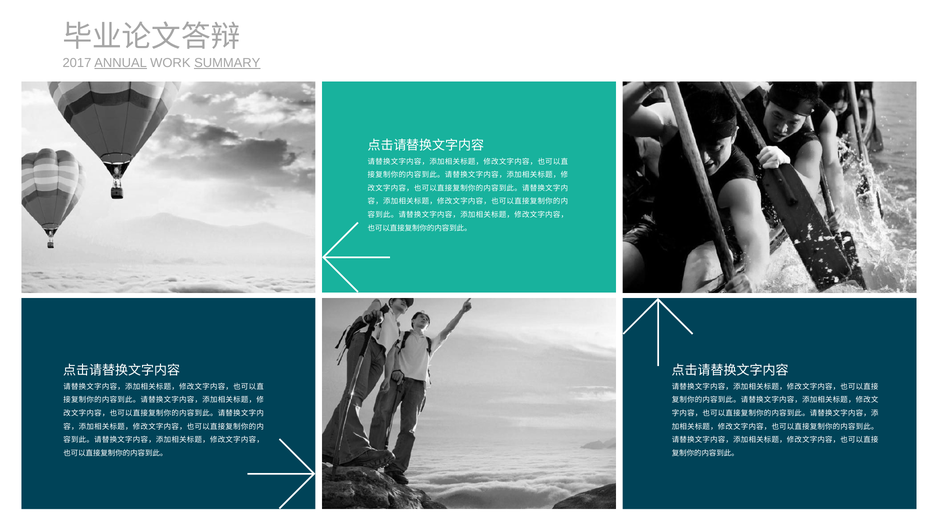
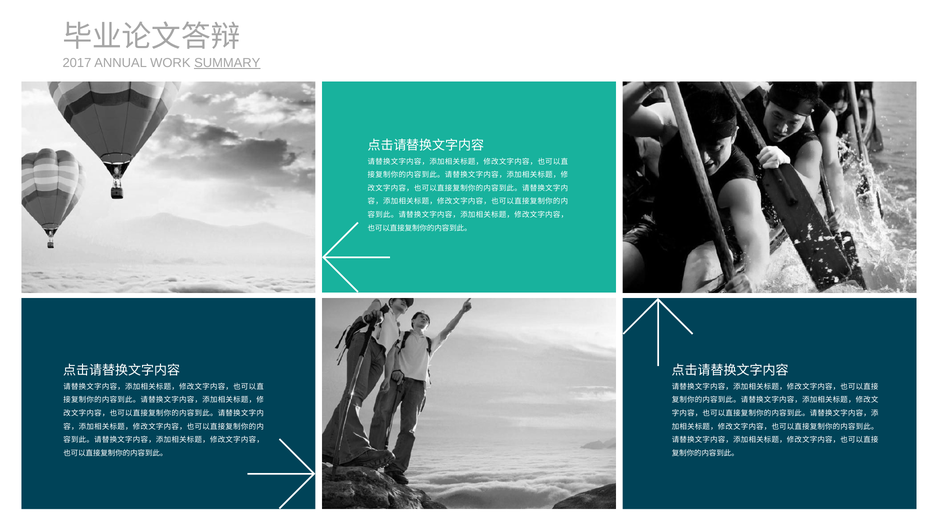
ANNUAL underline: present -> none
